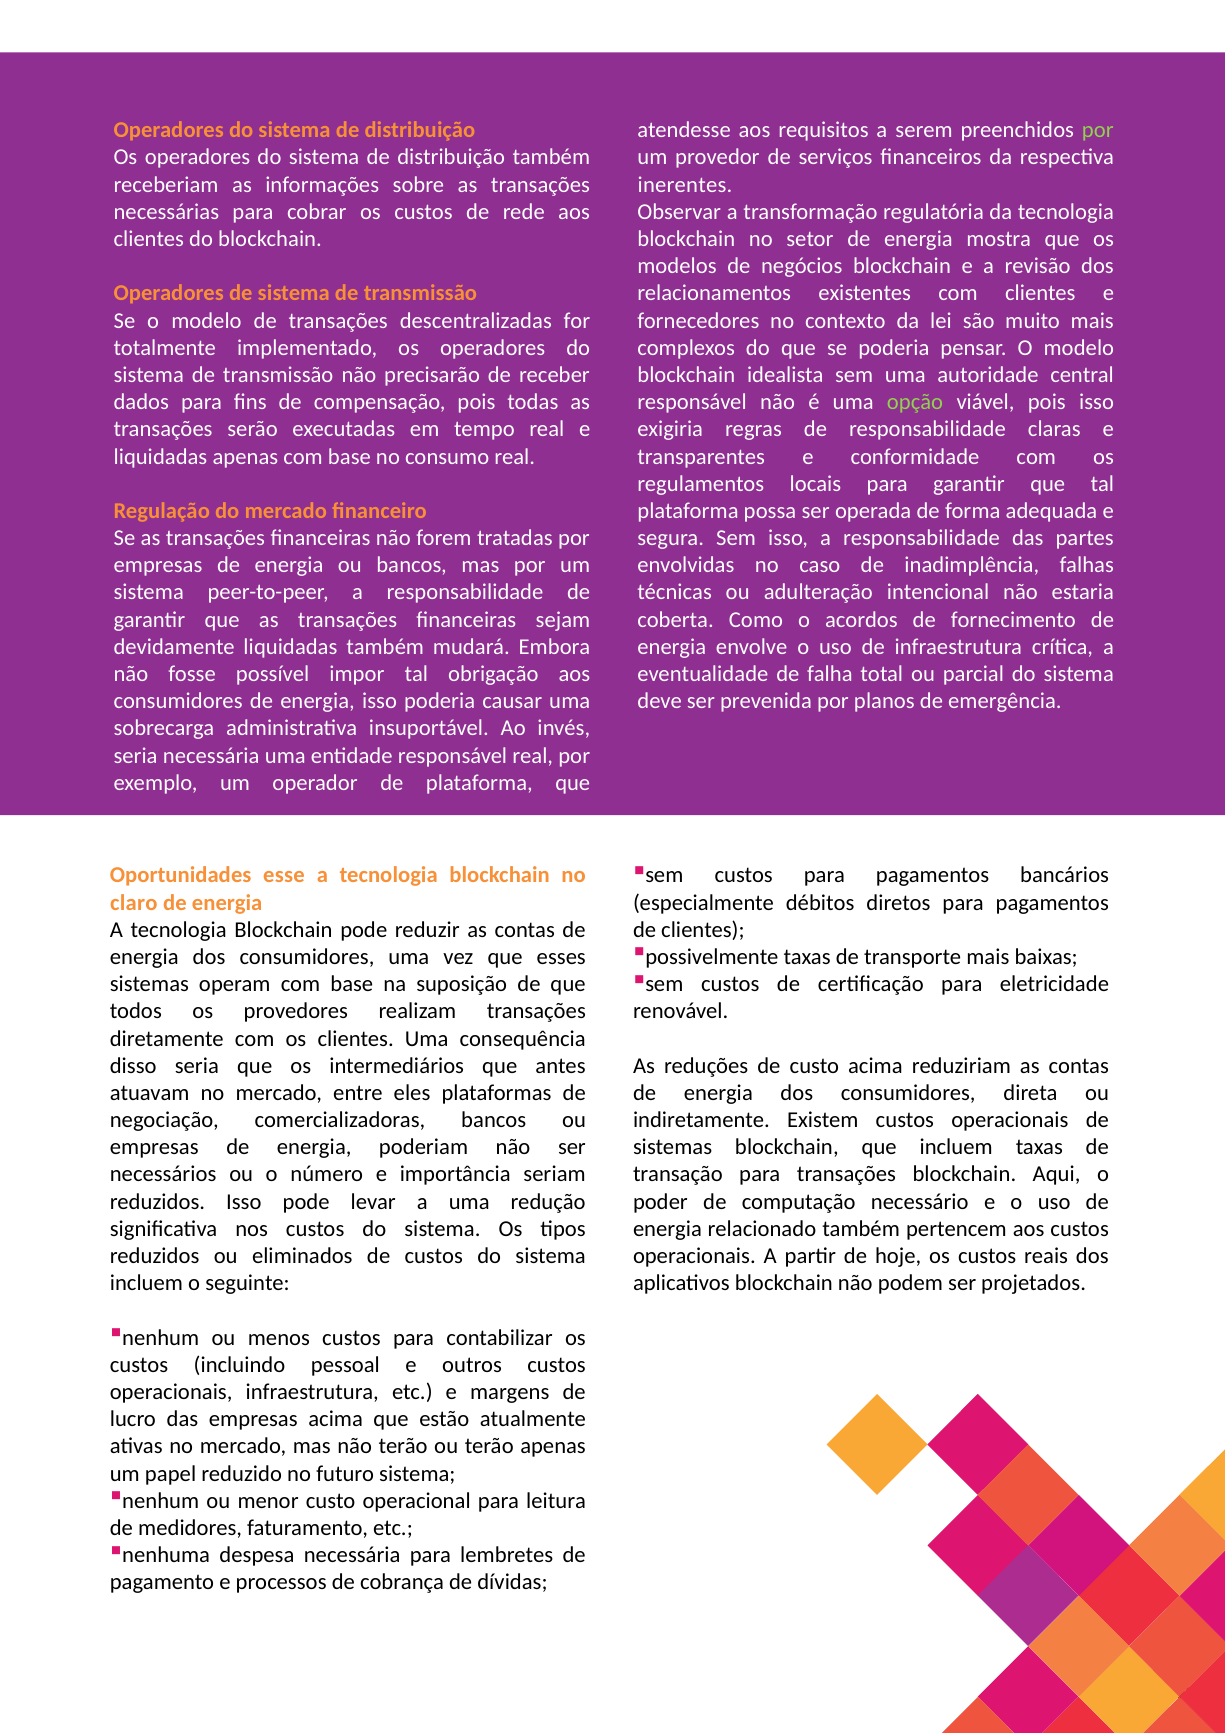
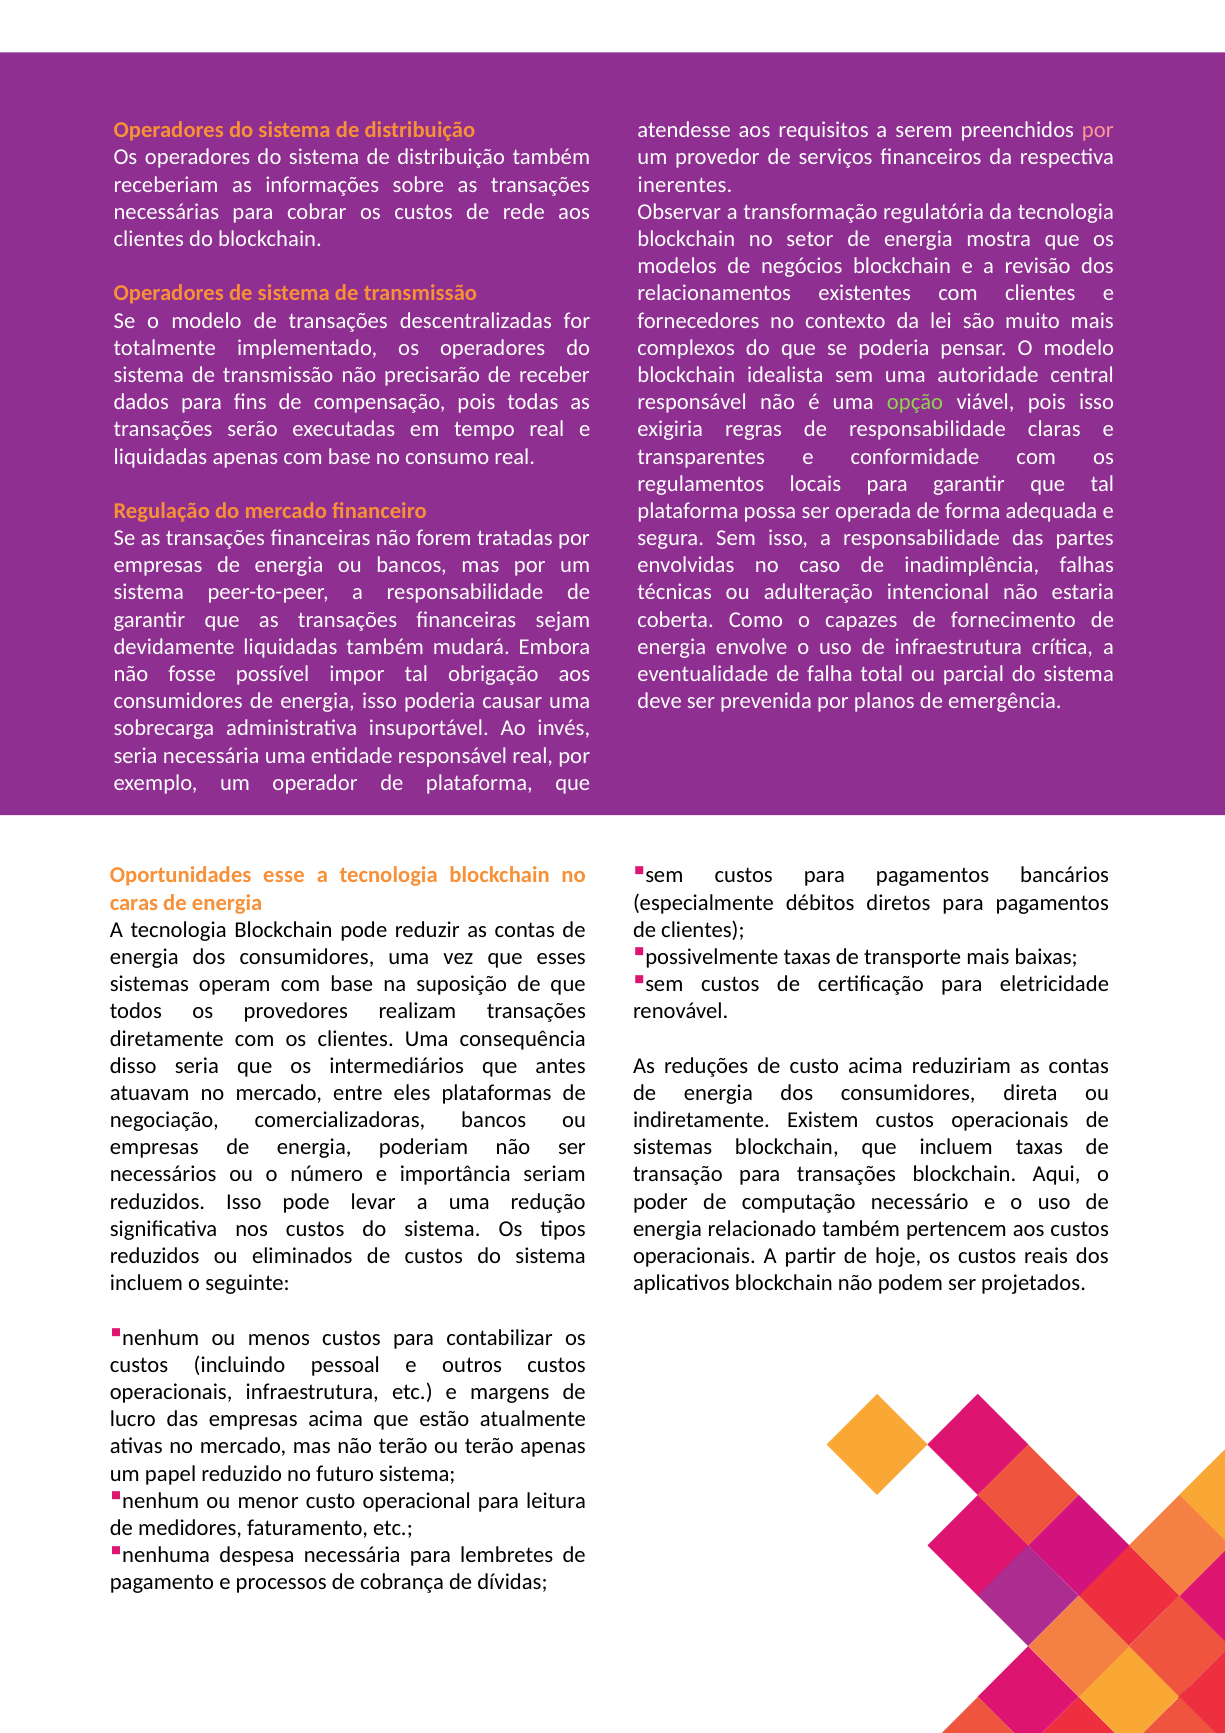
por at (1098, 130) colour: light green -> pink
acordos: acordos -> capazes
claro: claro -> caras
